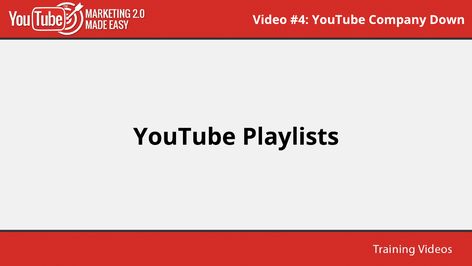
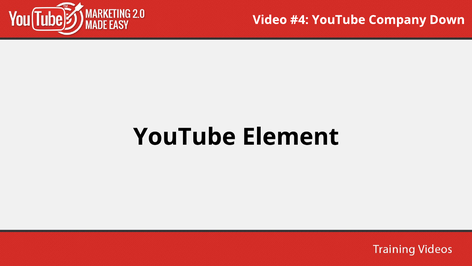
Playlists: Playlists -> Element
